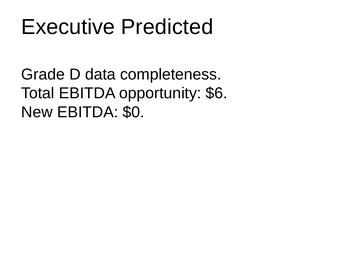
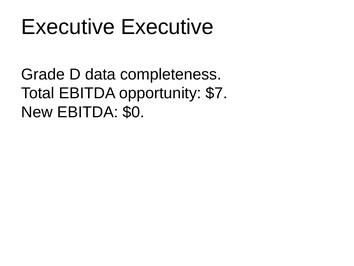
Executive Predicted: Predicted -> Executive
$6: $6 -> $7
